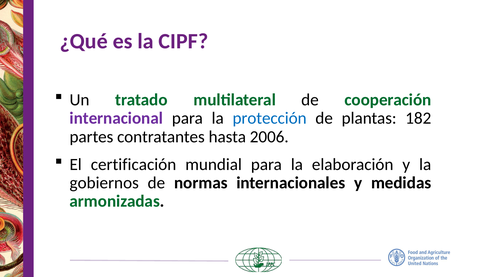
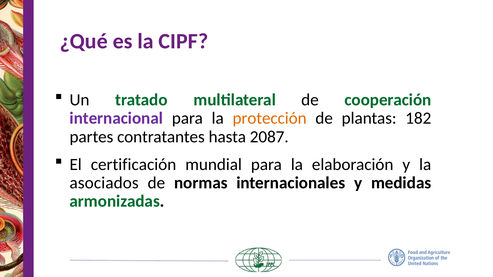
protección colour: blue -> orange
2006: 2006 -> 2087
gobiernos: gobiernos -> asociados
